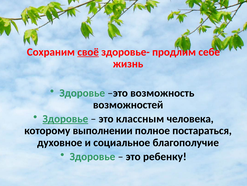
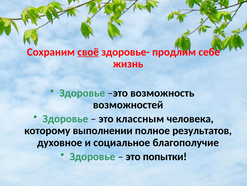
Здоровье at (65, 118) underline: present -> none
постараться: постараться -> результатов
ребенку: ребенку -> попытки
